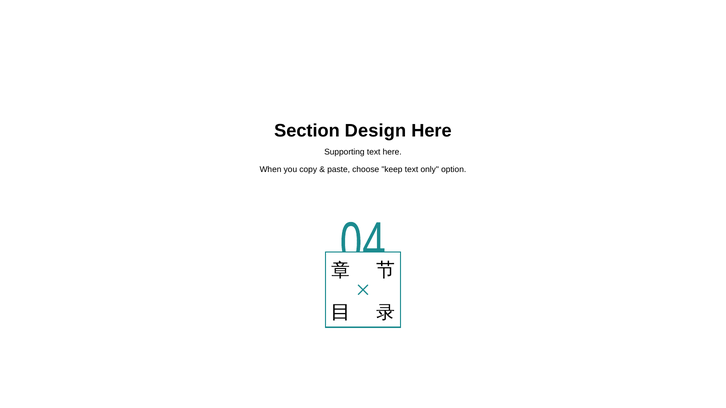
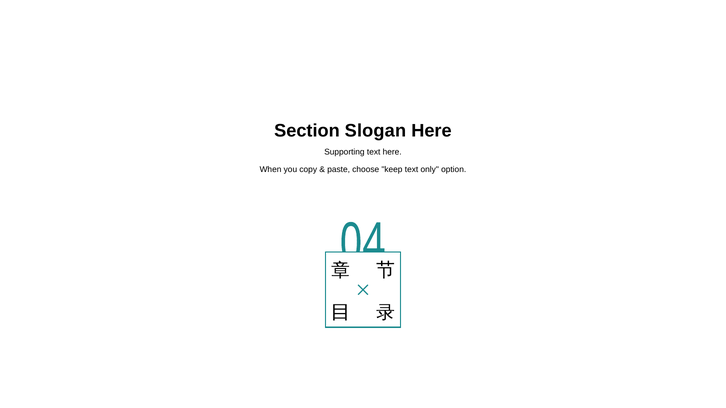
Design: Design -> Slogan
